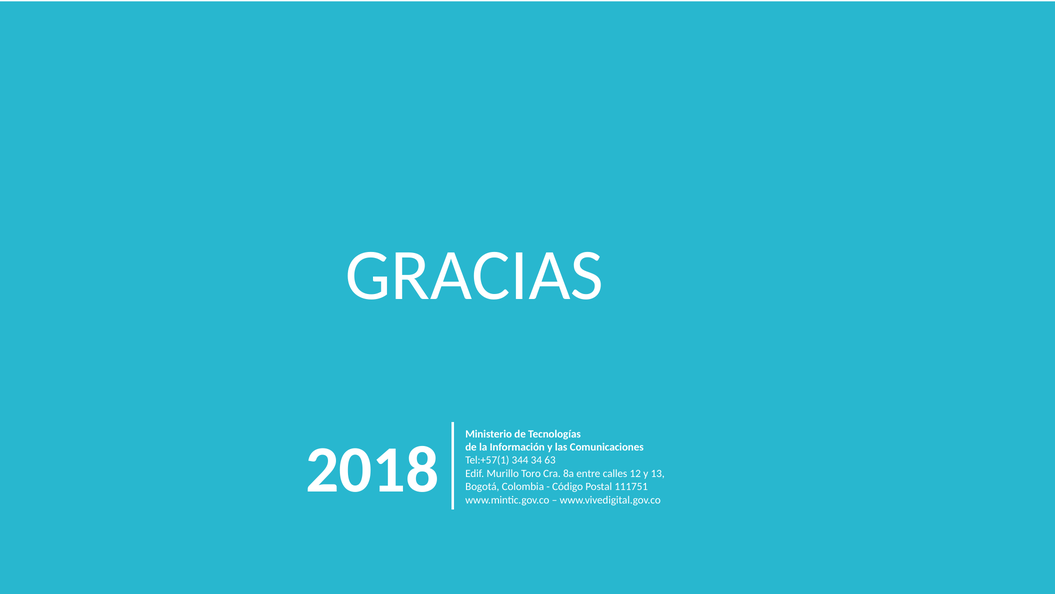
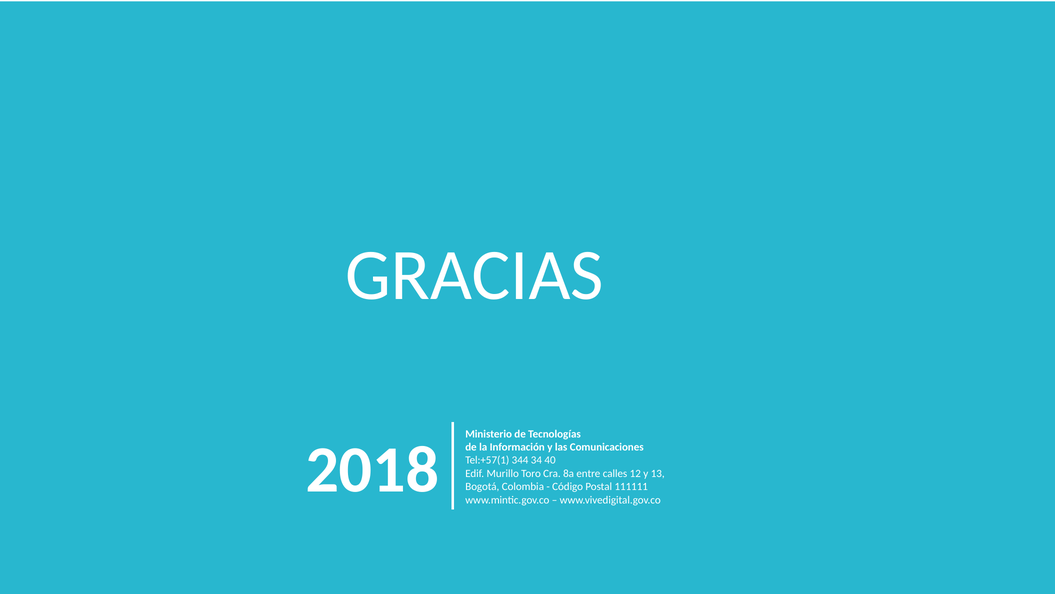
63: 63 -> 40
111751: 111751 -> 111111
